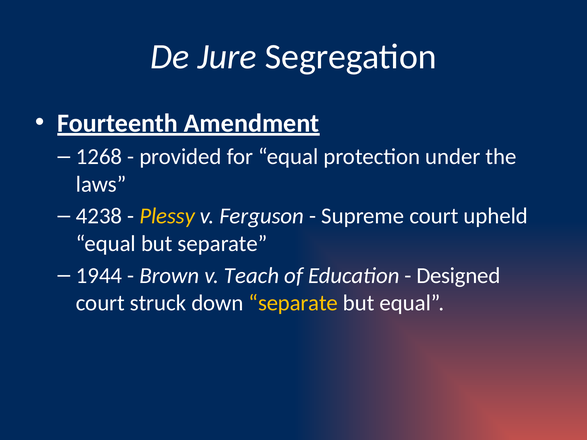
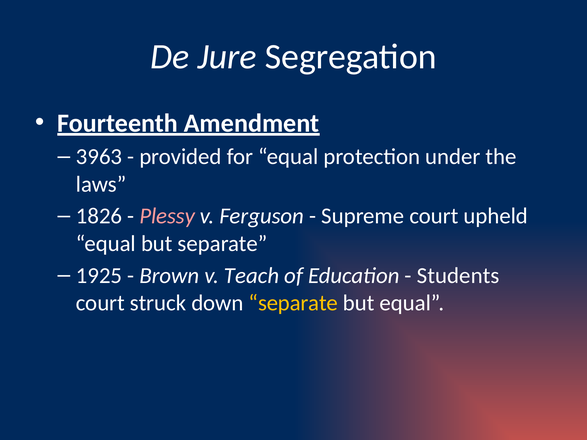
1268: 1268 -> 3963
4238: 4238 -> 1826
Plessy colour: yellow -> pink
1944: 1944 -> 1925
Designed: Designed -> Students
